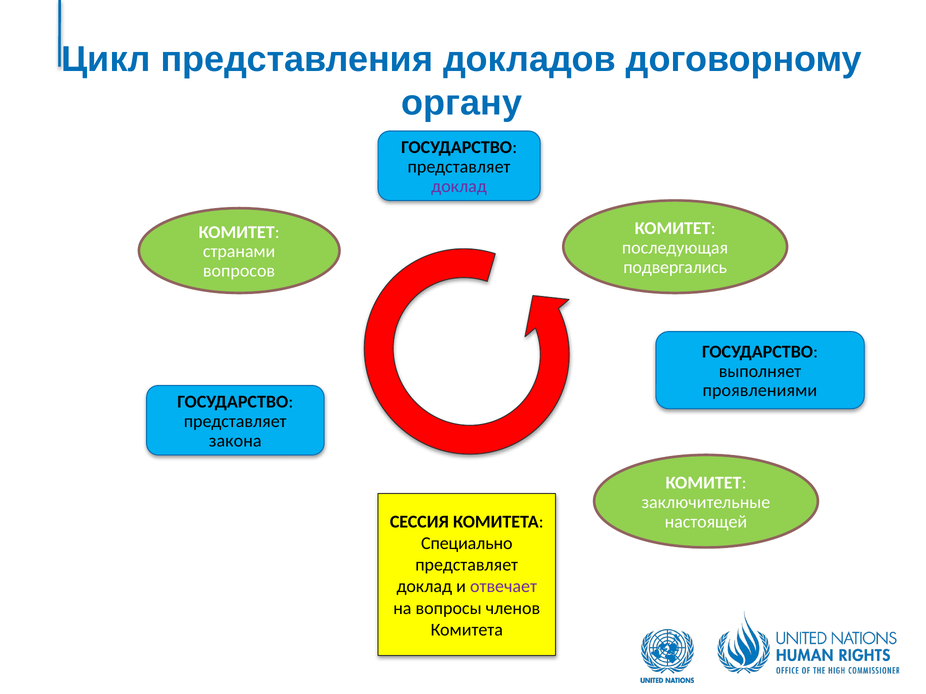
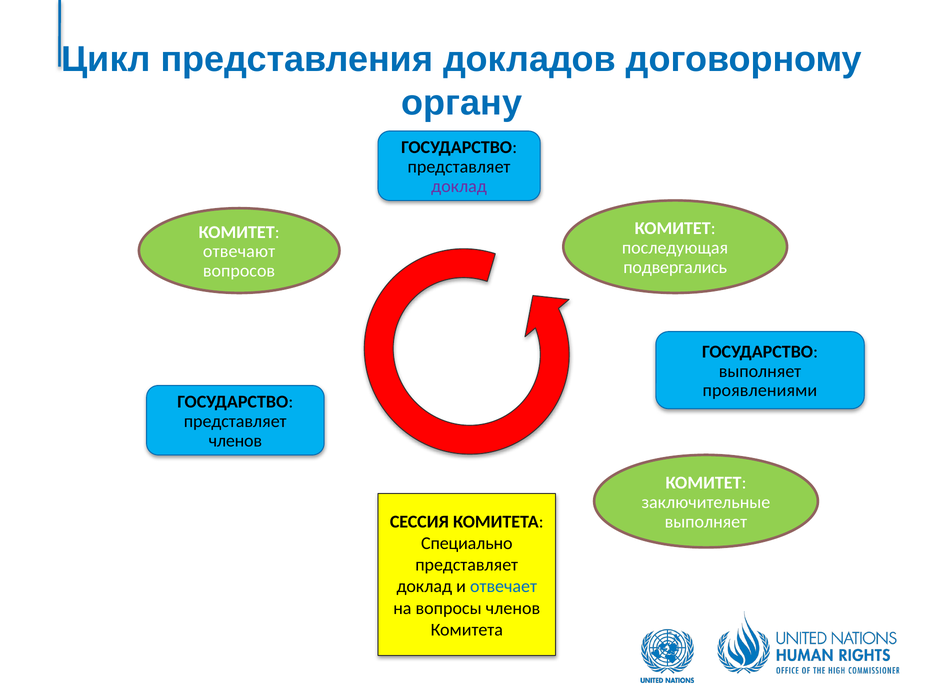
странами: странами -> отвечают
закона at (235, 441): закона -> членов
настоящей at (706, 522): настоящей -> выполняет
отвечает colour: purple -> blue
